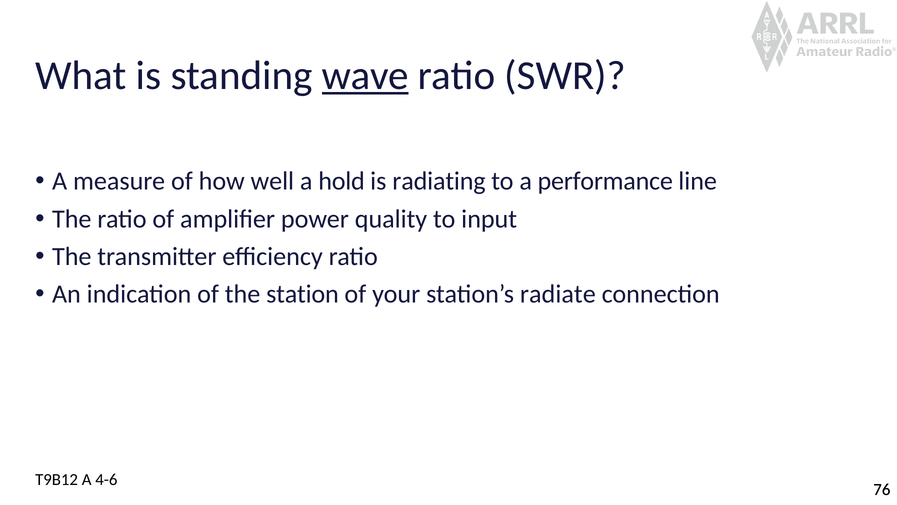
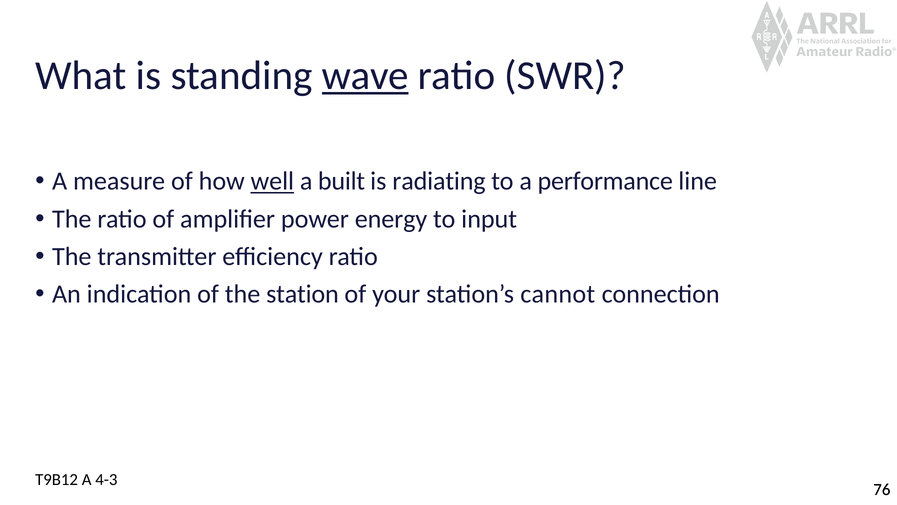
well underline: none -> present
hold: hold -> built
quality: quality -> energy
radiate: radiate -> cannot
4-6: 4-6 -> 4-3
